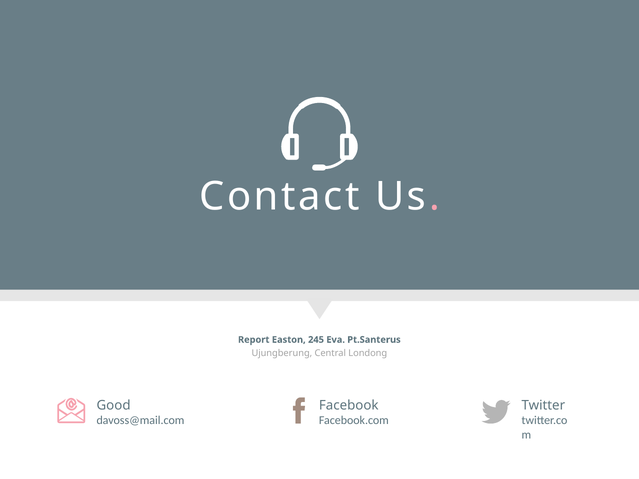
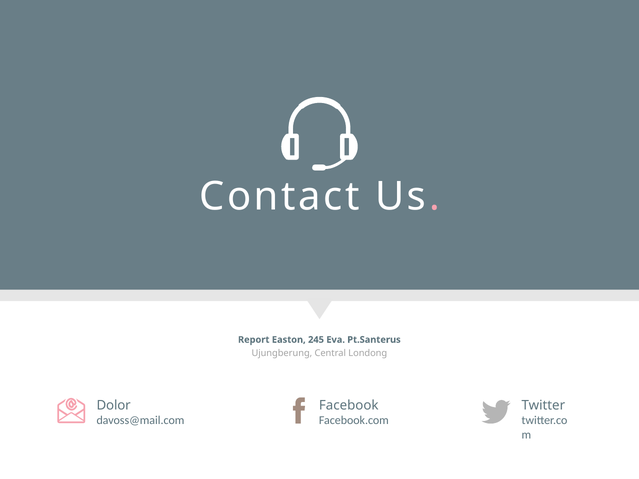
Good: Good -> Dolor
